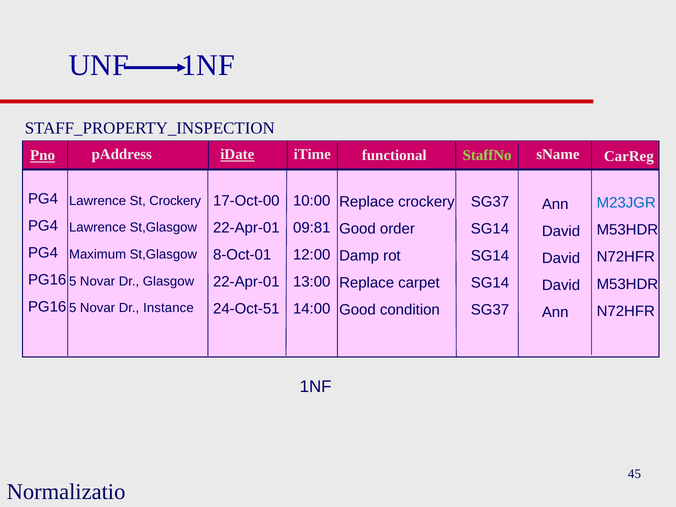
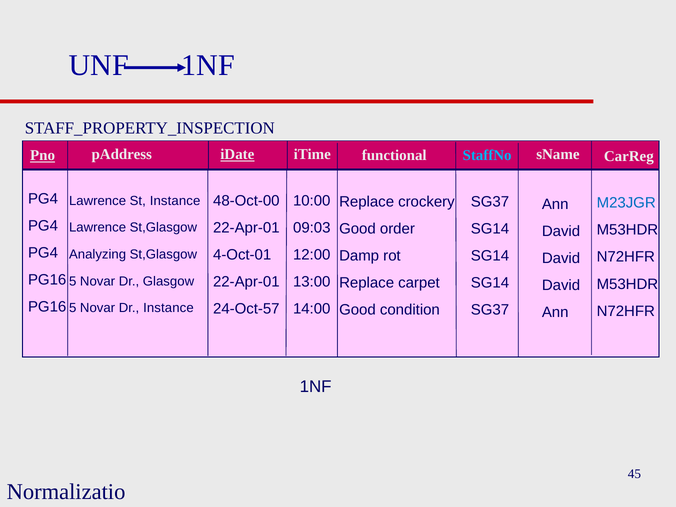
StaffNo colour: light green -> light blue
17-Oct-00: 17-Oct-00 -> 48-Oct-00
St Crockery: Crockery -> Instance
09:81: 09:81 -> 09:03
8-Oct-01: 8-Oct-01 -> 4-Oct-01
Maximum: Maximum -> Analyzing
24-Oct-51: 24-Oct-51 -> 24-Oct-57
